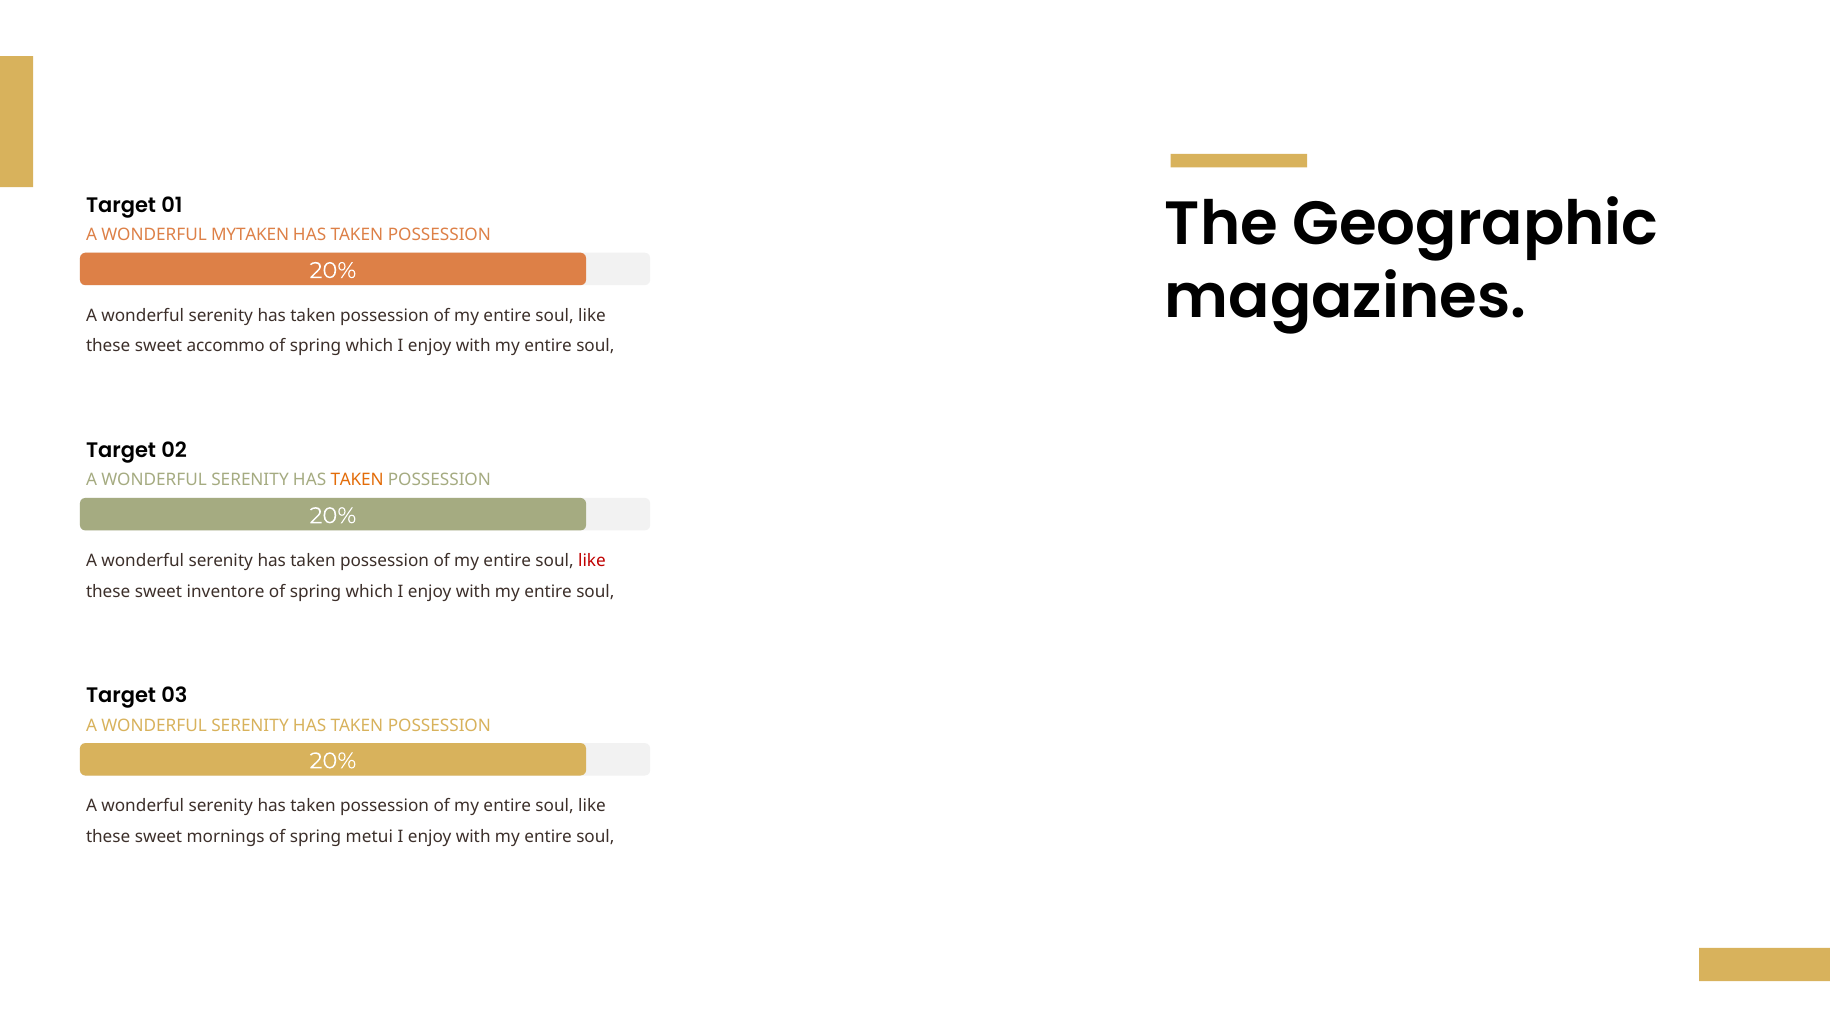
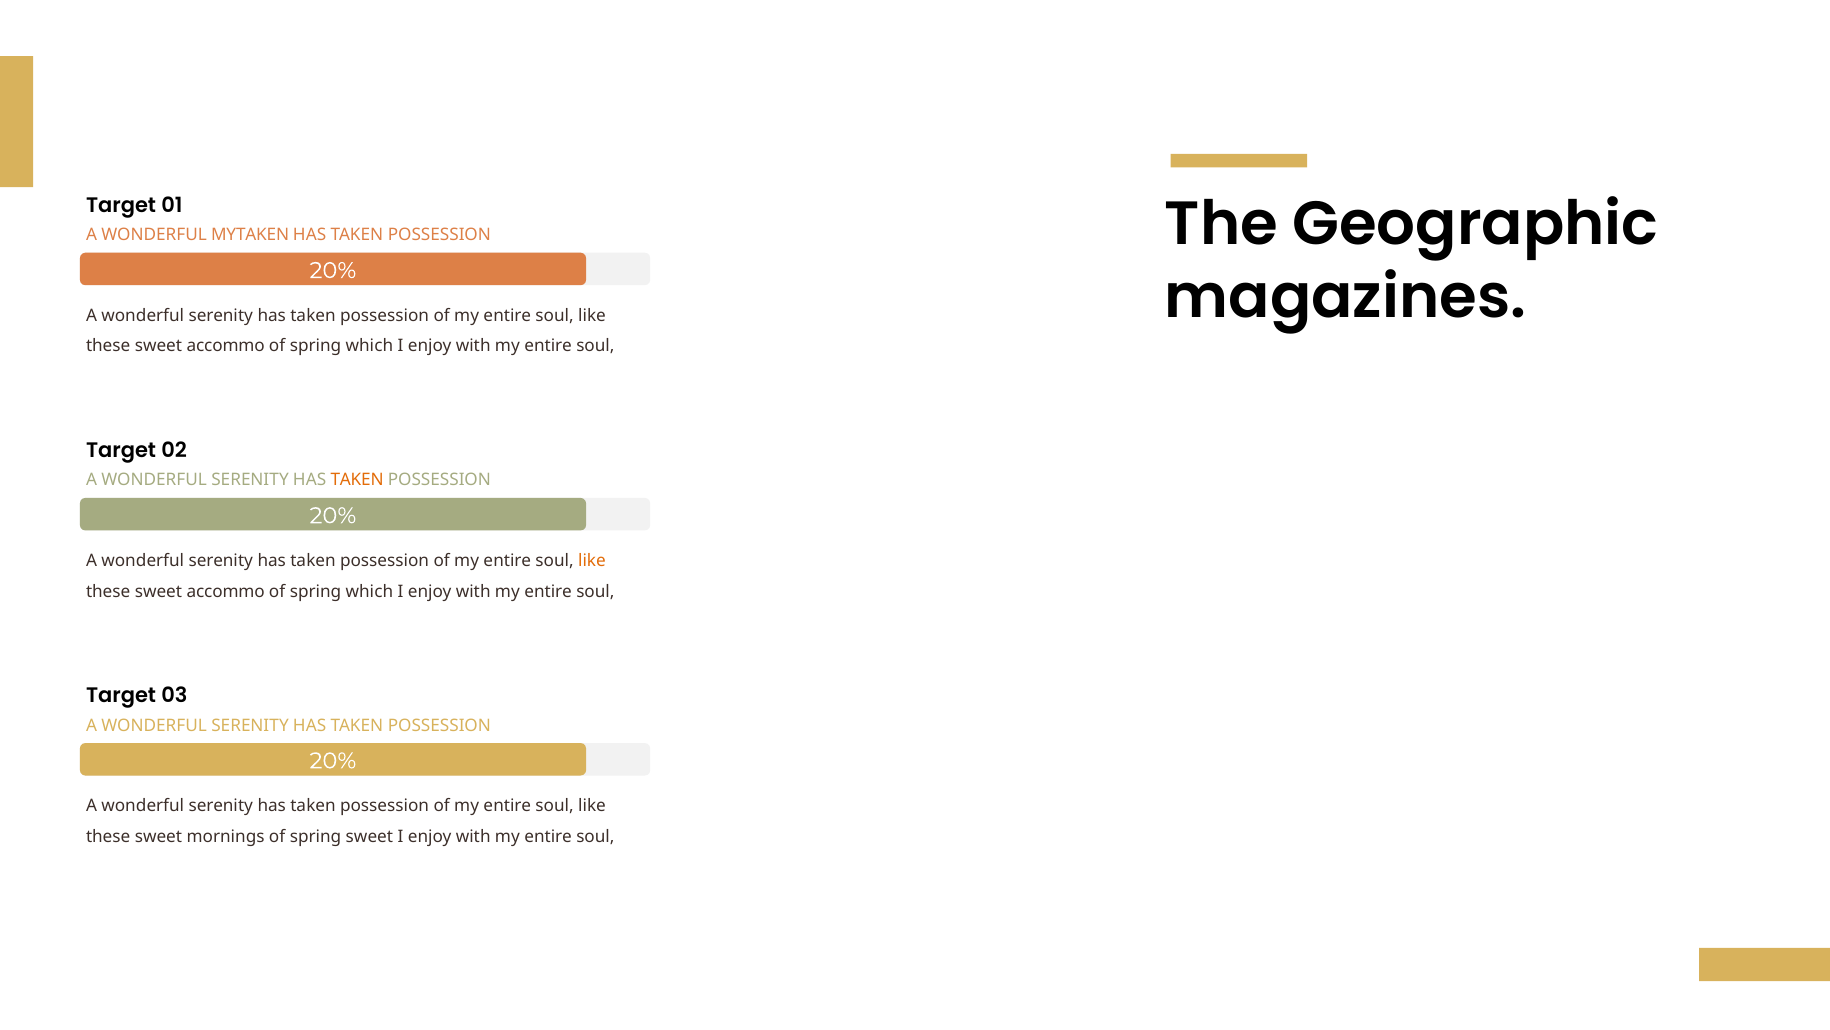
like at (592, 560) colour: red -> orange
inventore at (226, 591): inventore -> accommo
spring metui: metui -> sweet
